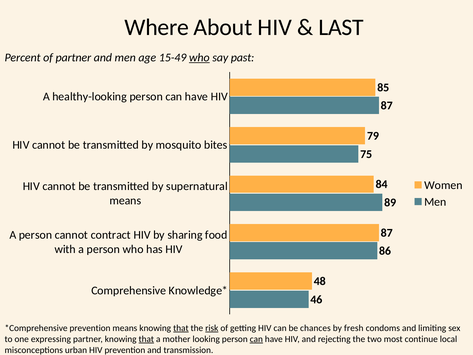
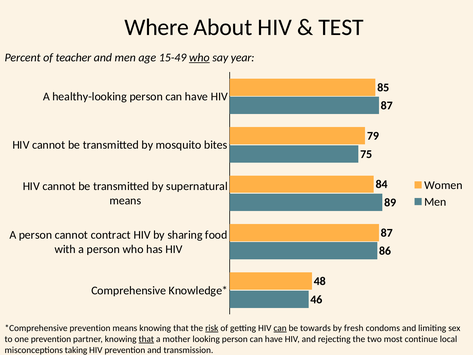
LAST: LAST -> TEST
of partner: partner -> teacher
past: past -> year
that at (181, 328) underline: present -> none
can at (280, 328) underline: none -> present
chances: chances -> towards
one expressing: expressing -> prevention
can at (256, 339) underline: present -> none
urban: urban -> taking
